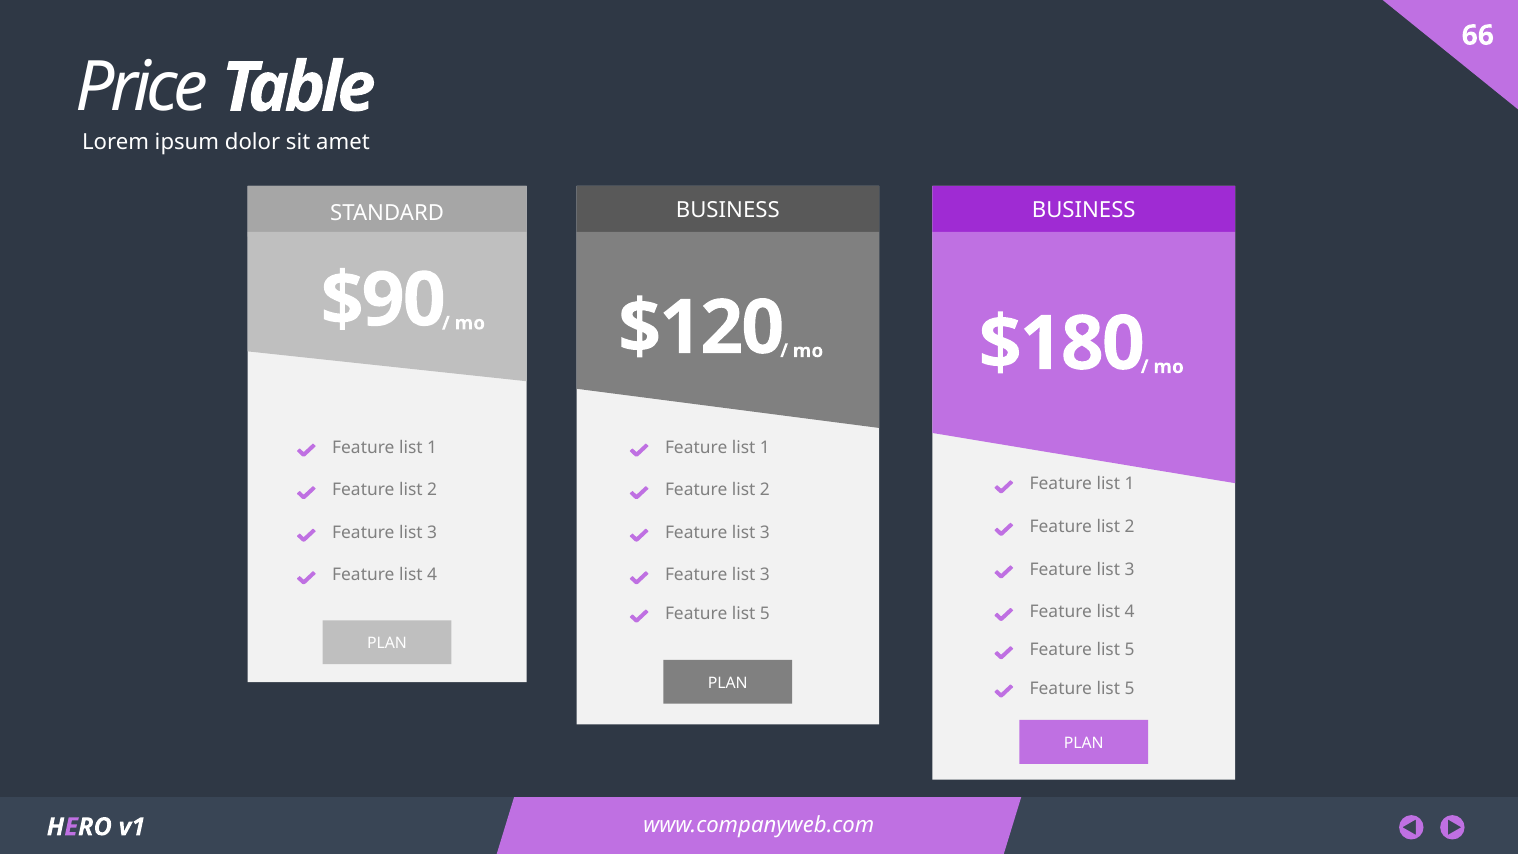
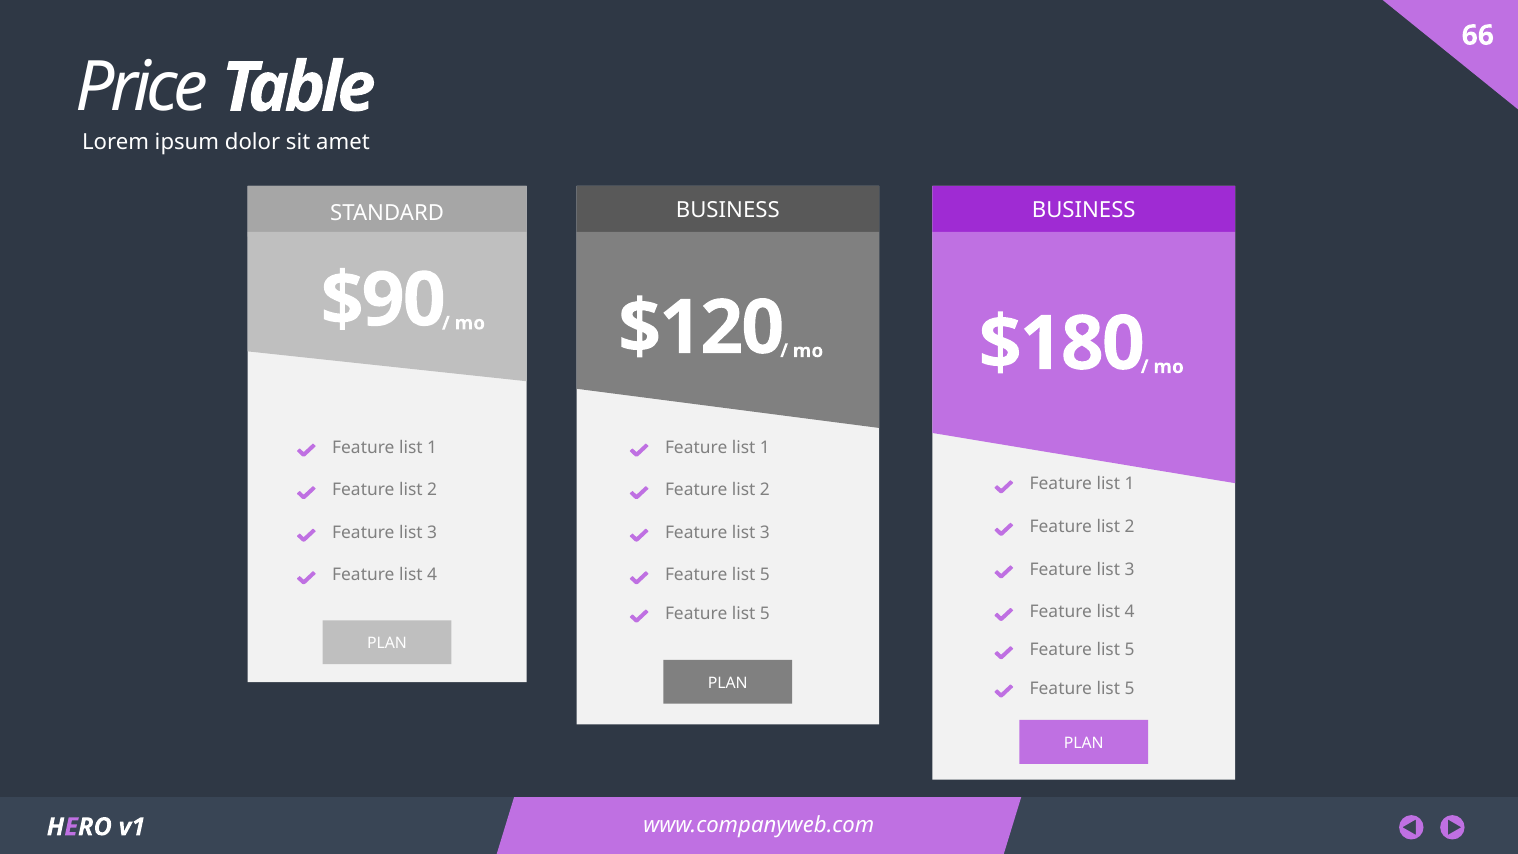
3 at (765, 575): 3 -> 5
